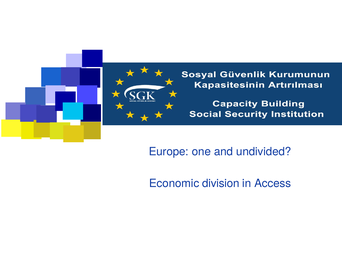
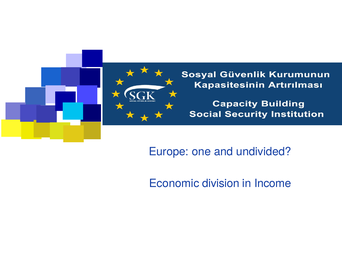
Access: Access -> Income
